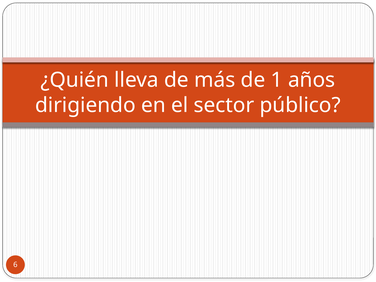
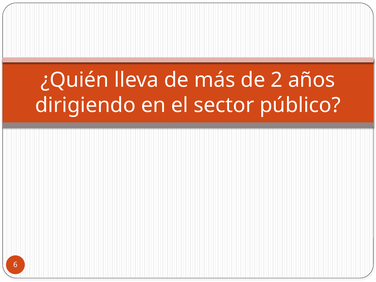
1: 1 -> 2
